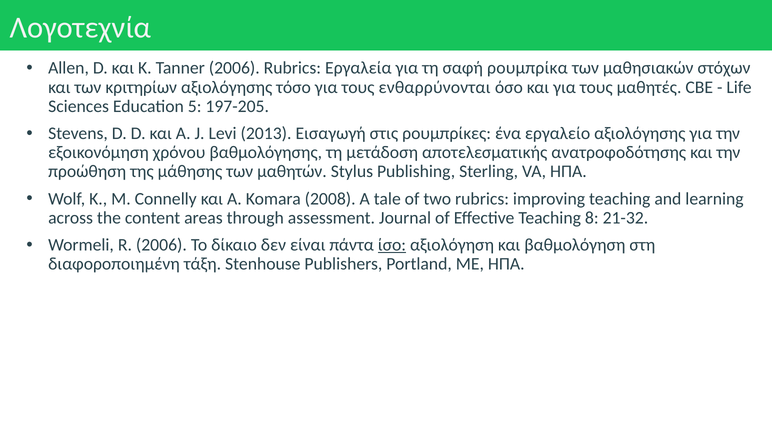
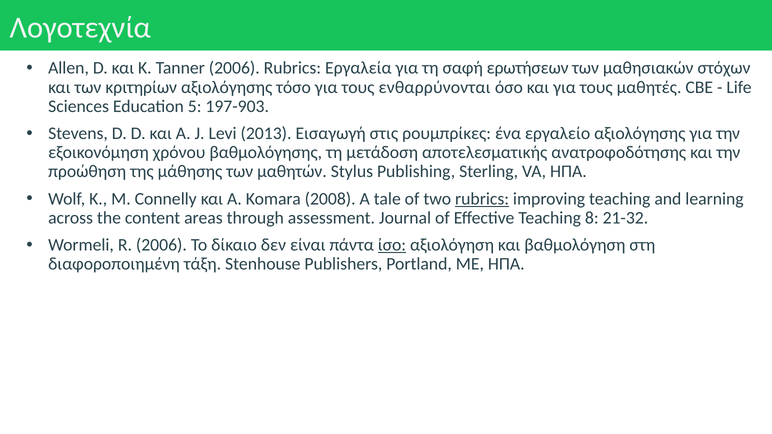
ρουμπρίκα: ρουμπρίκα -> ερωτήσεων
197-205: 197-205 -> 197-903
rubrics at (482, 199) underline: none -> present
